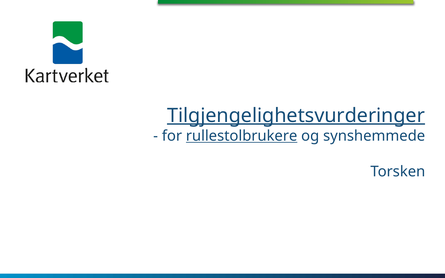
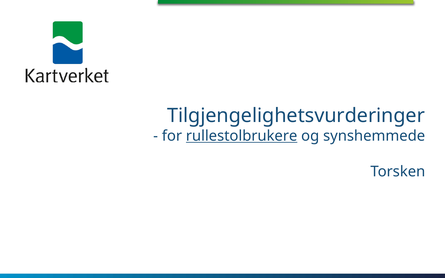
Tilgjengelighetsvurderinger underline: present -> none
